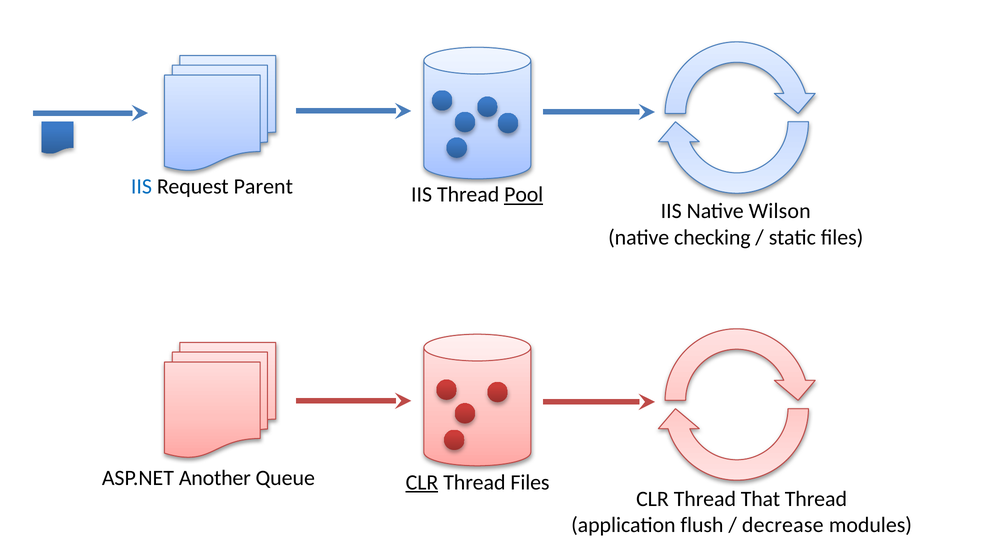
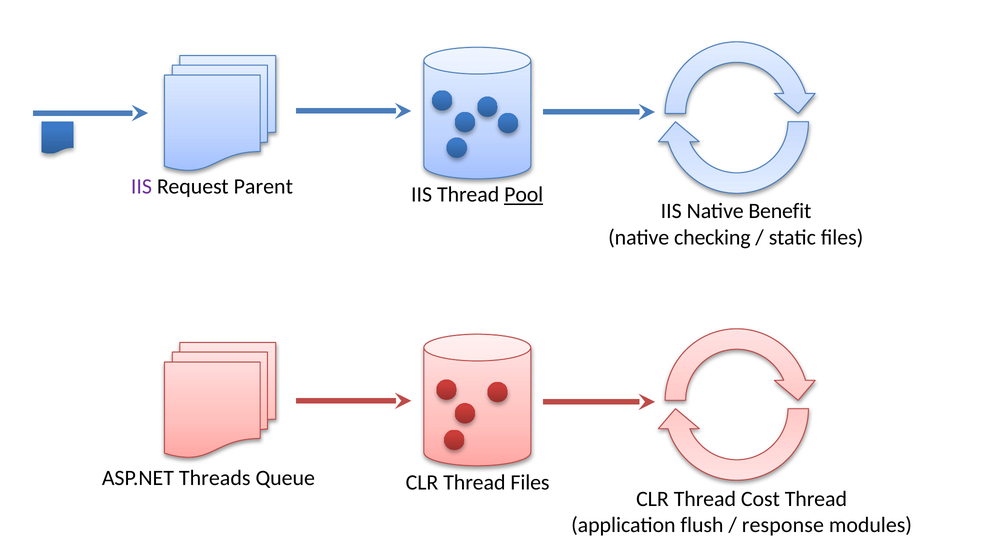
IIS at (142, 187) colour: blue -> purple
Wilson: Wilson -> Benefit
Another: Another -> Threads
CLR at (422, 483) underline: present -> none
That: That -> Cost
decrease: decrease -> response
